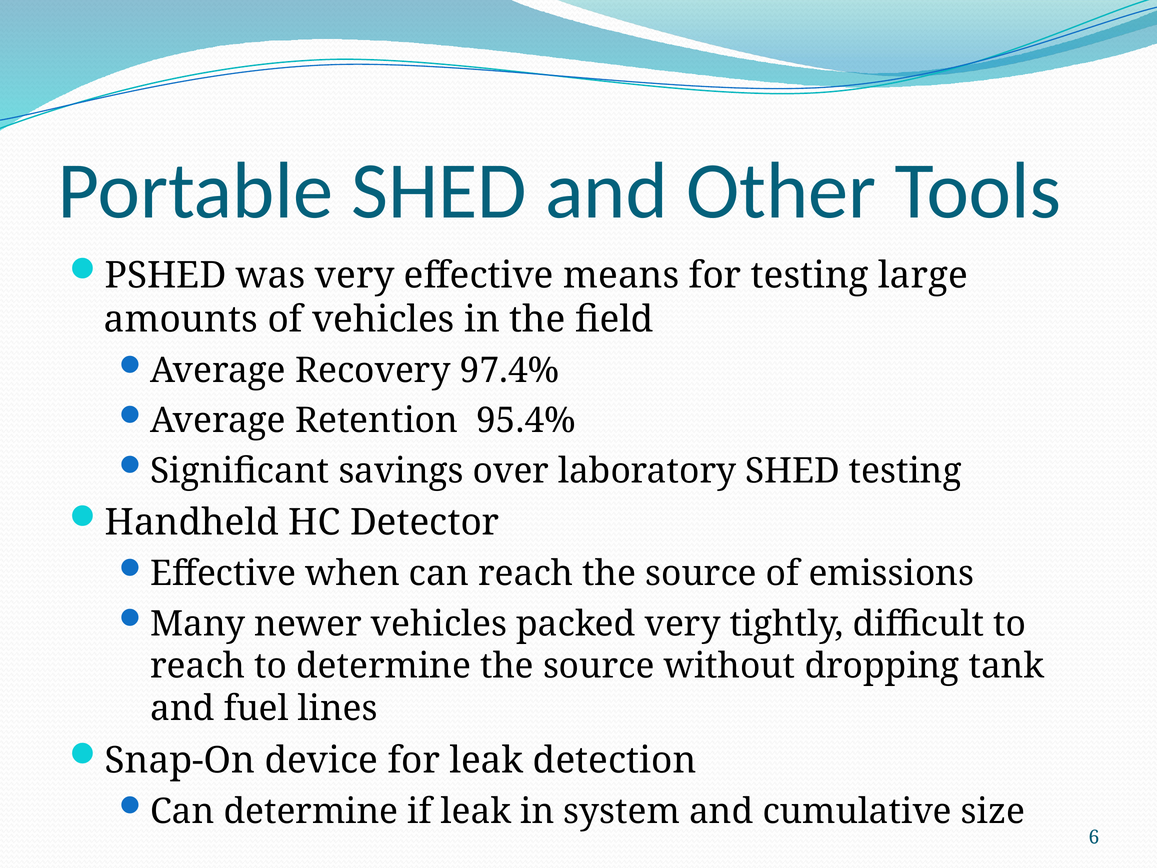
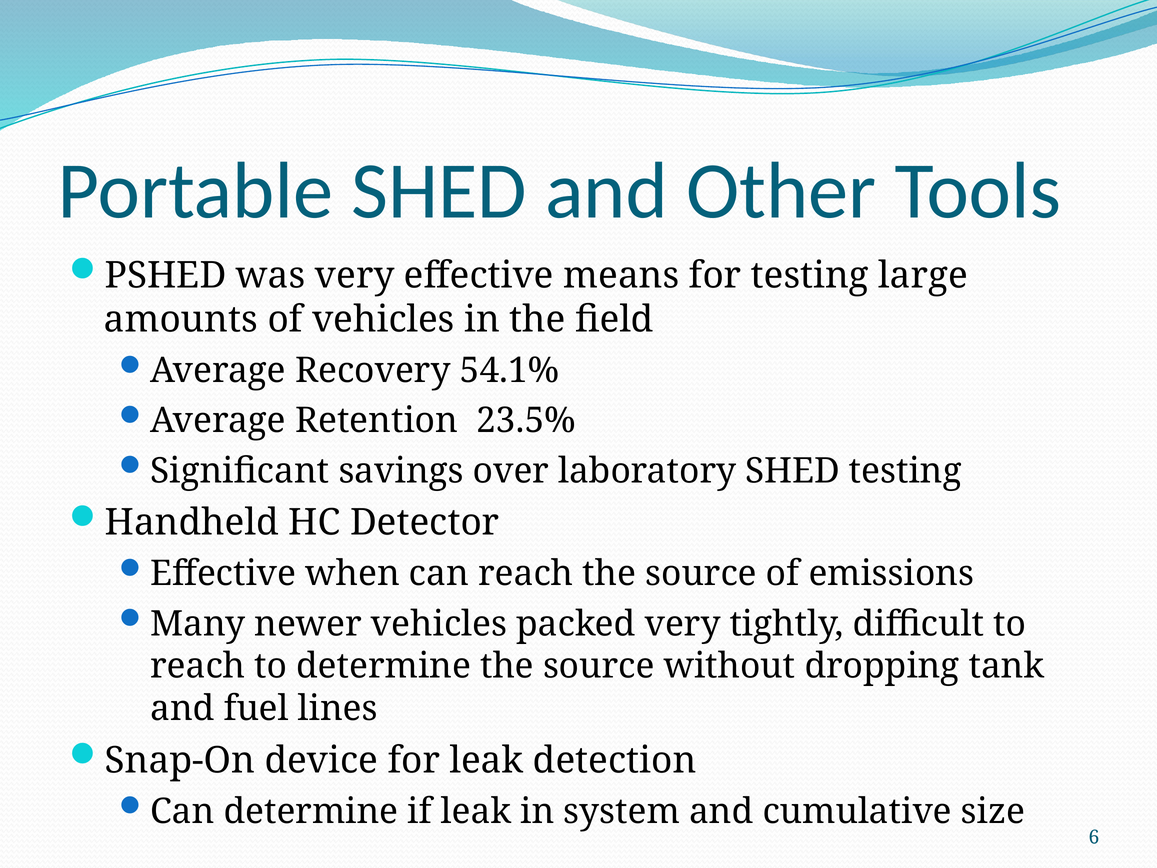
97.4%: 97.4% -> 54.1%
95.4%: 95.4% -> 23.5%
